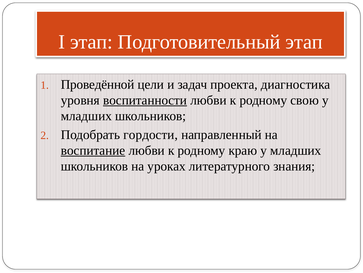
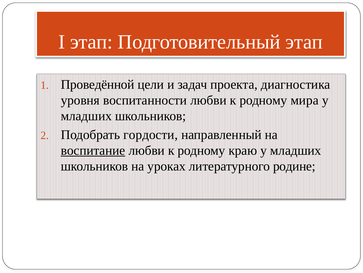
воспитанности underline: present -> none
свою: свою -> мира
знания: знания -> родине
